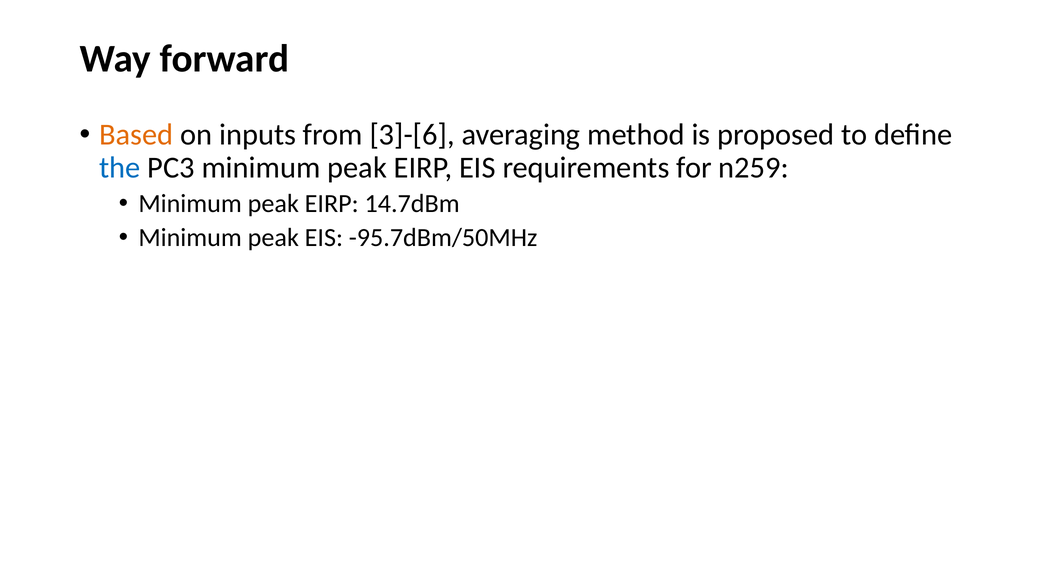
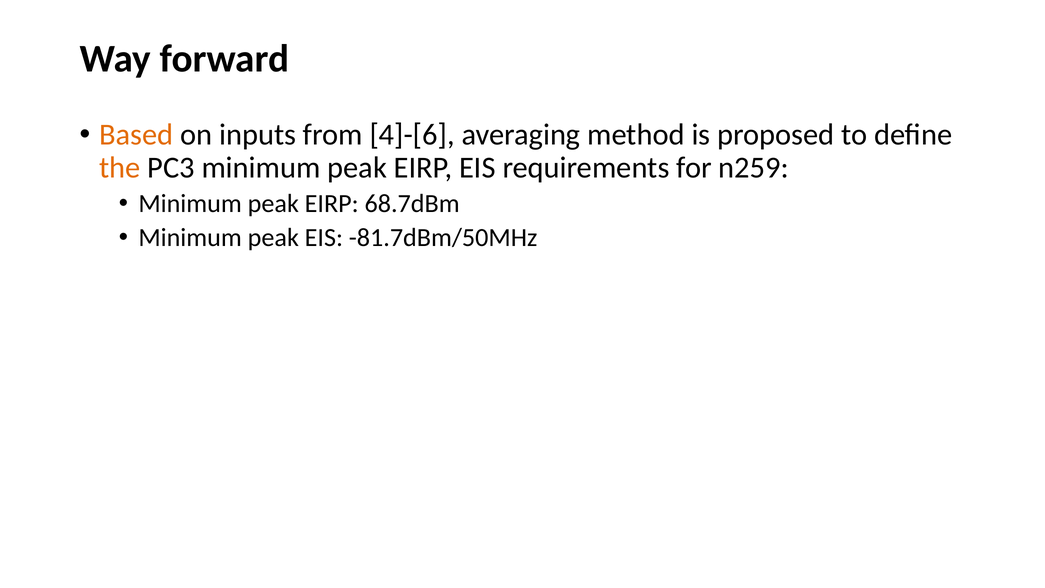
3]-[6: 3]-[6 -> 4]-[6
the colour: blue -> orange
14.7dBm: 14.7dBm -> 68.7dBm
-95.7dBm/50MHz: -95.7dBm/50MHz -> -81.7dBm/50MHz
